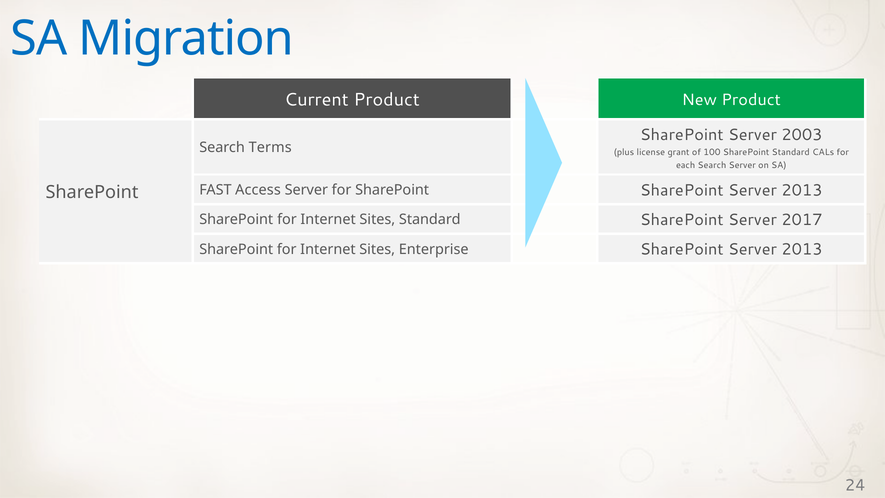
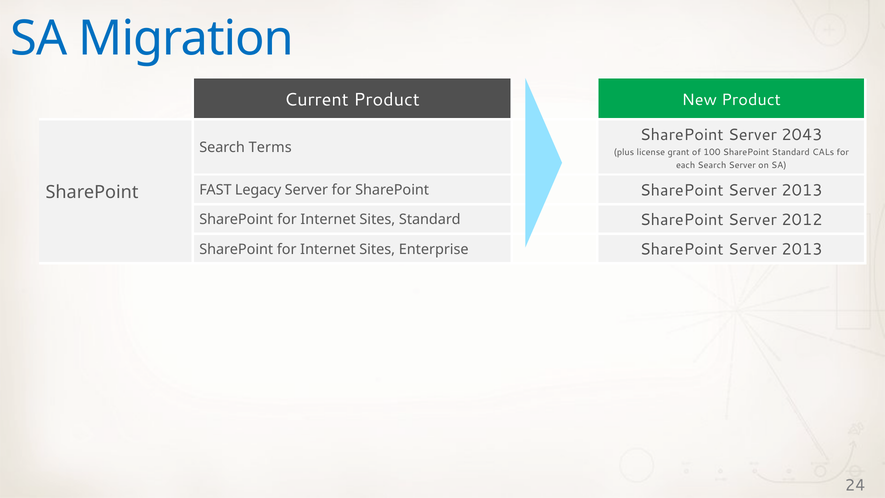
2003: 2003 -> 2043
Access: Access -> Legacy
2017: 2017 -> 2012
